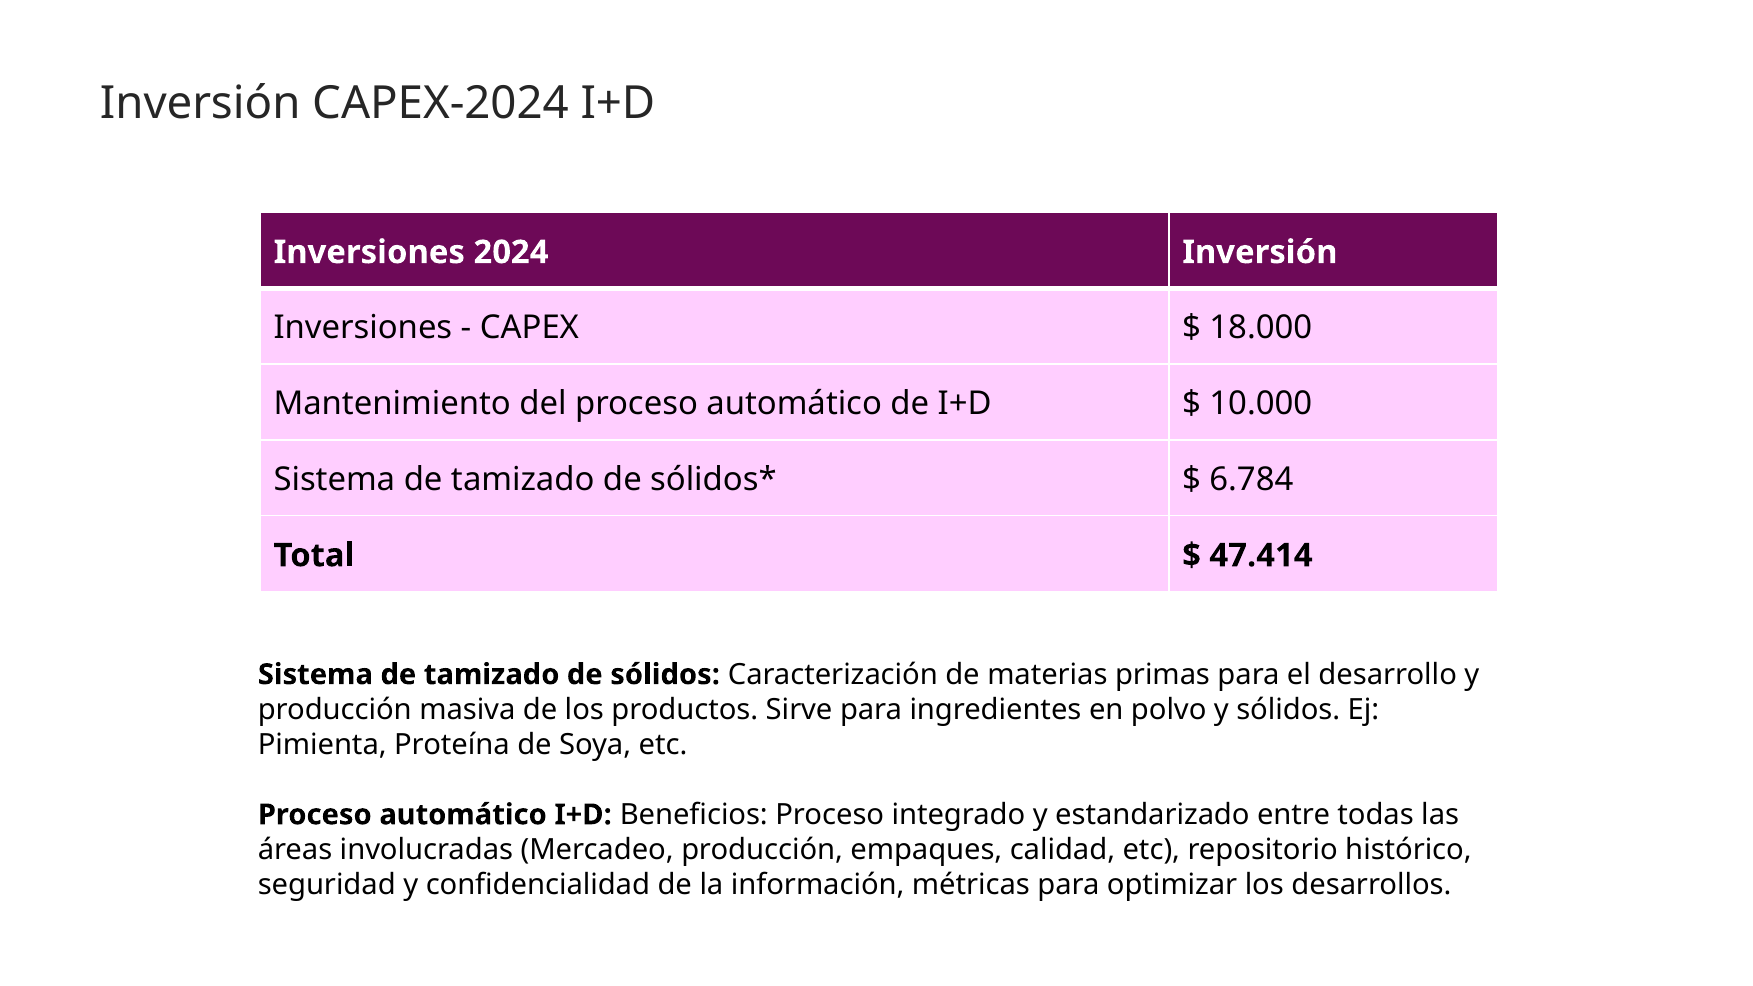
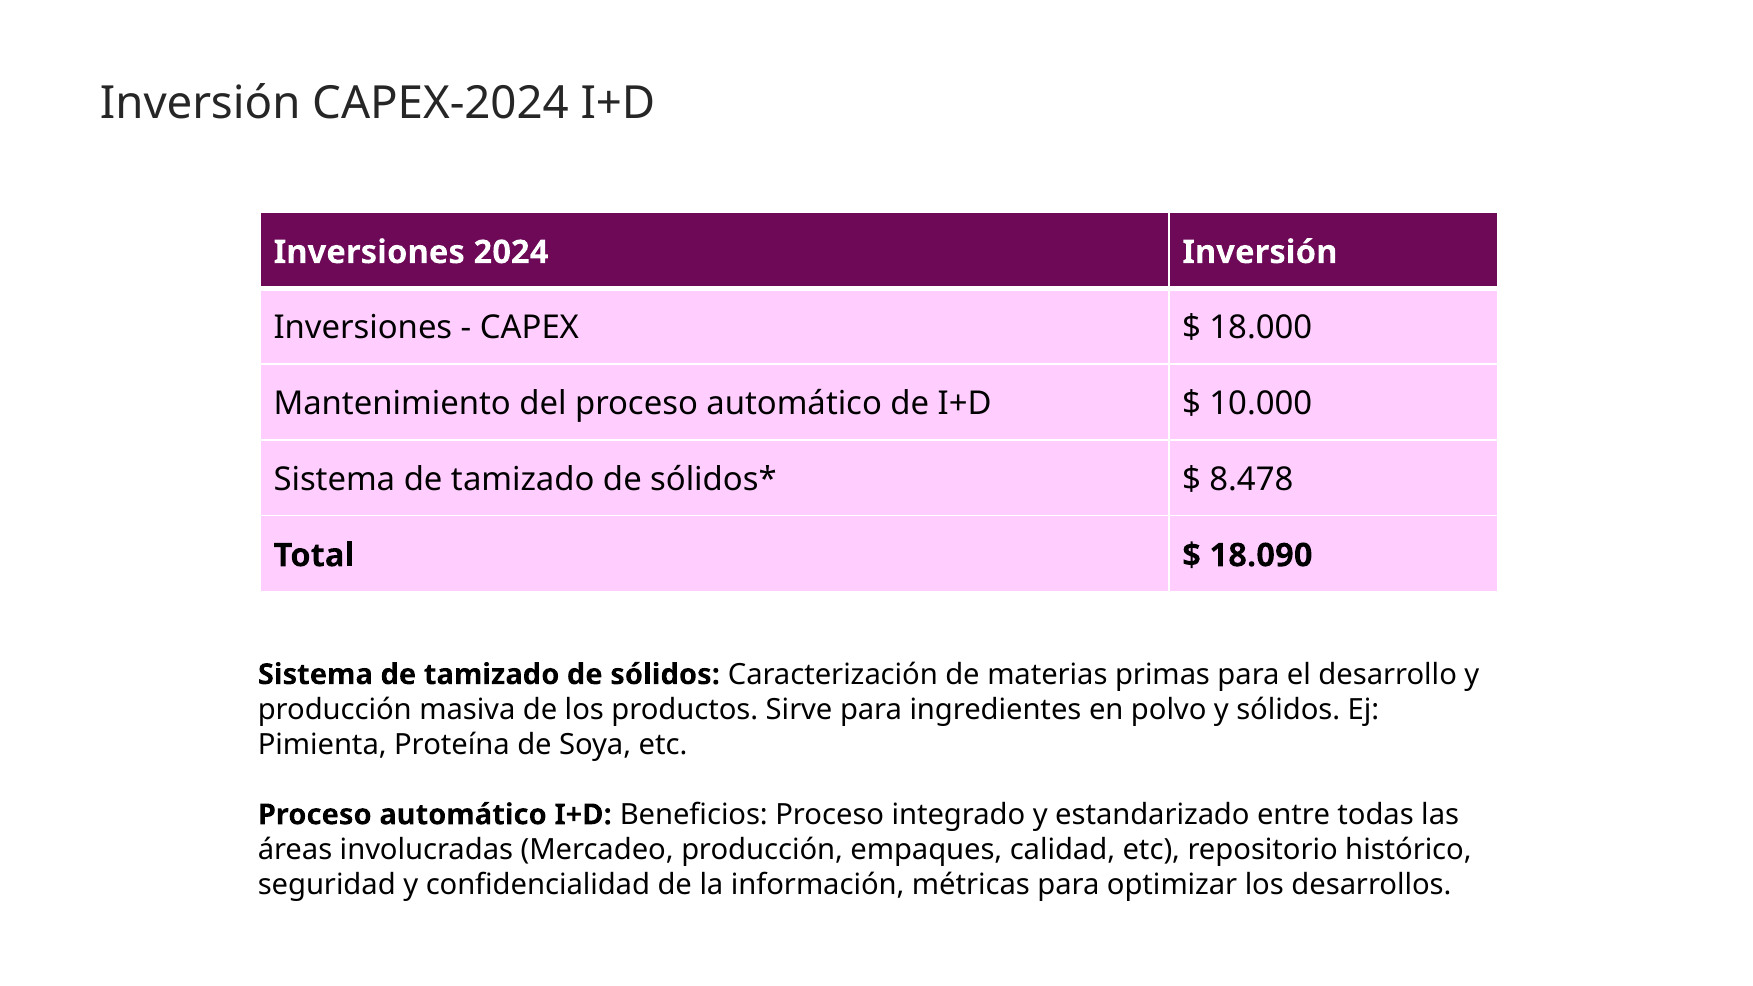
6.784: 6.784 -> 8.478
47.414: 47.414 -> 18.090
